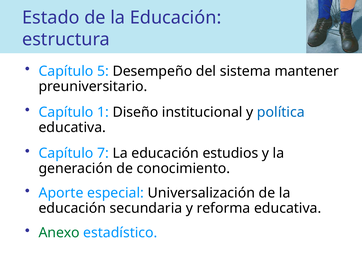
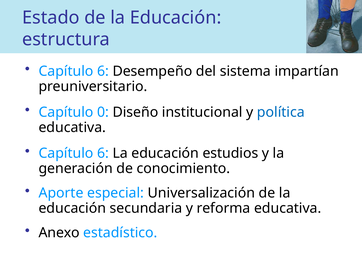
5 at (103, 71): 5 -> 6
mantener: mantener -> impartían
1: 1 -> 0
7 at (103, 153): 7 -> 6
Anexo colour: green -> black
